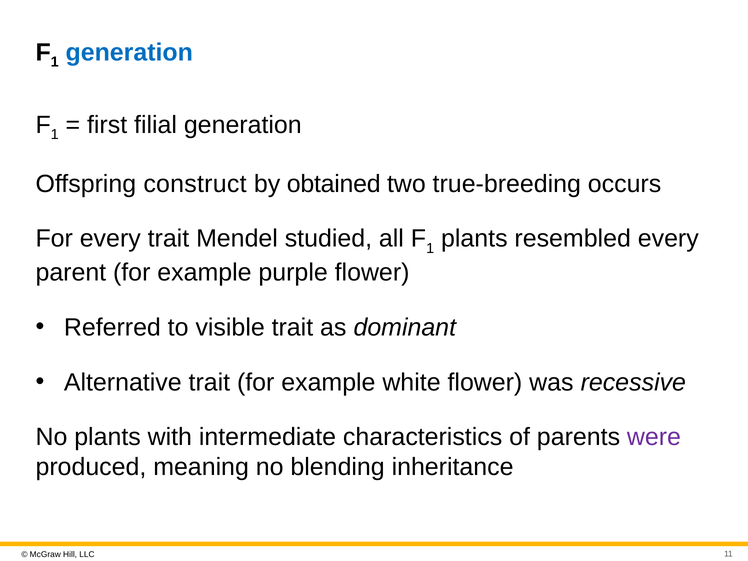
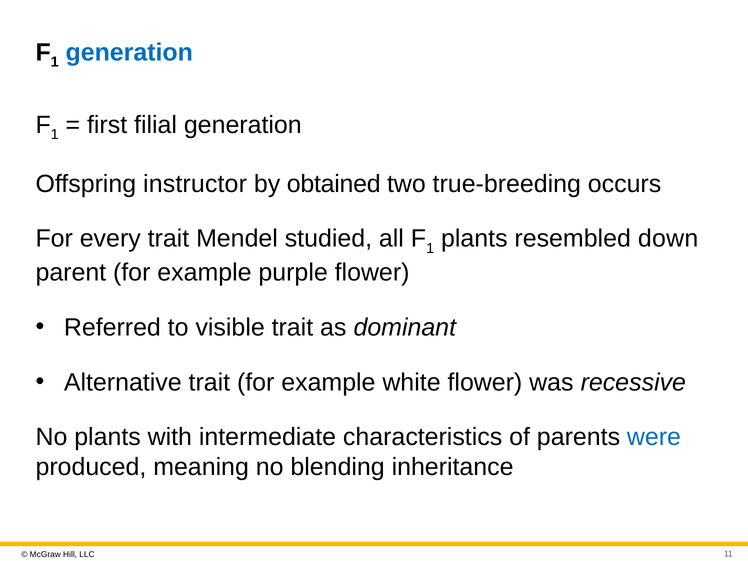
construct: construct -> instructor
resembled every: every -> down
were colour: purple -> blue
